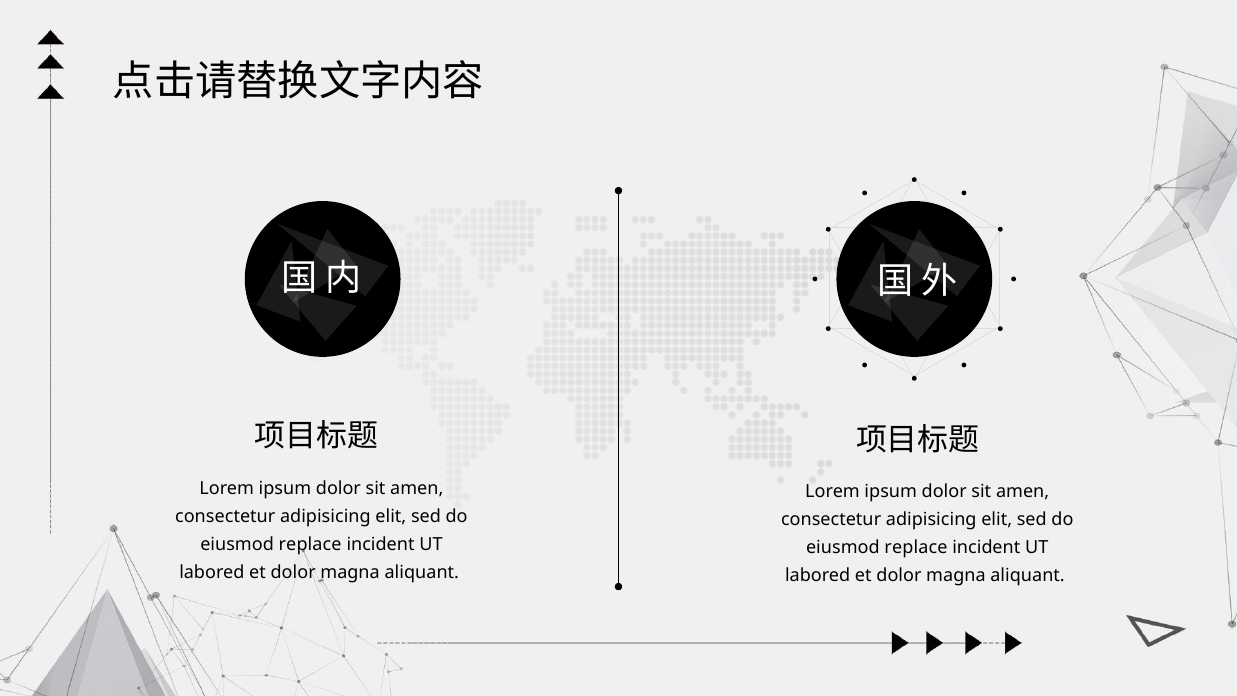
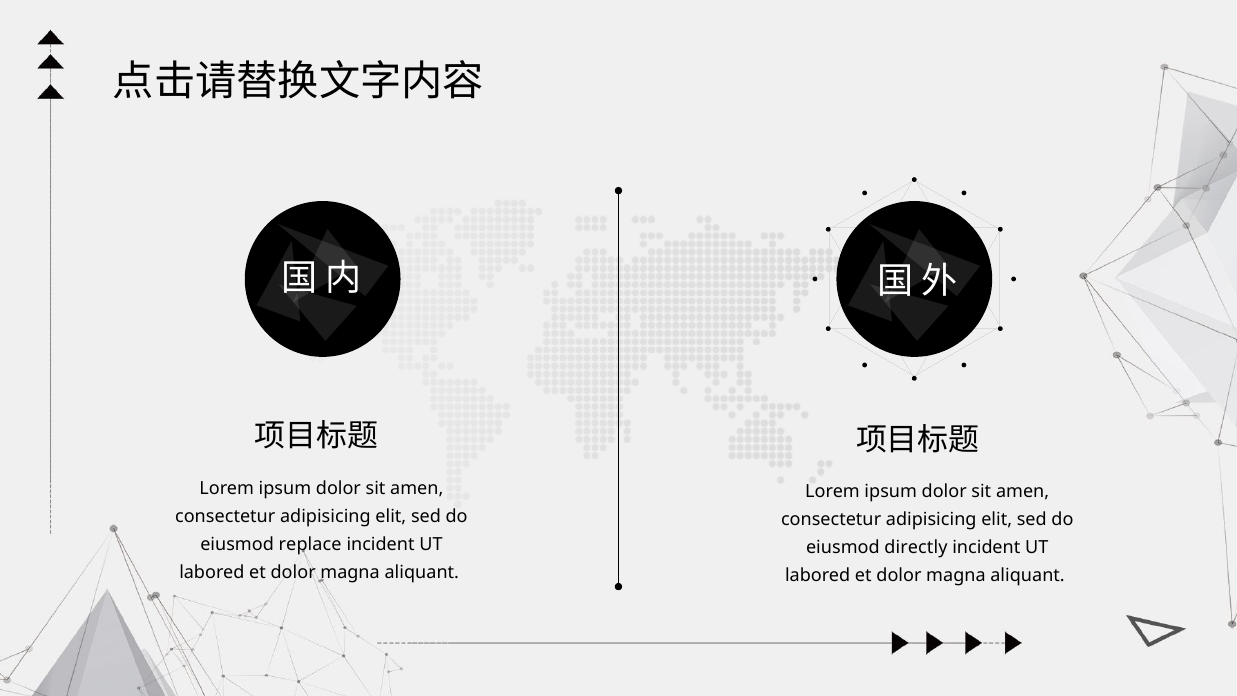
replace at (916, 548): replace -> directly
